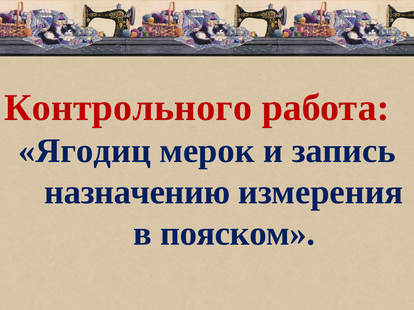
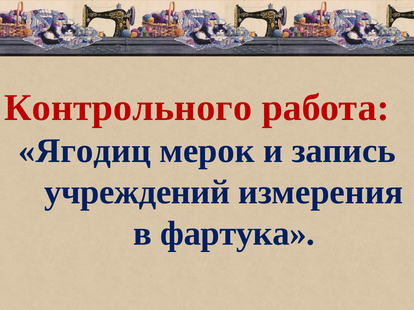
назначению: назначению -> учреждений
пояском: пояском -> фартука
